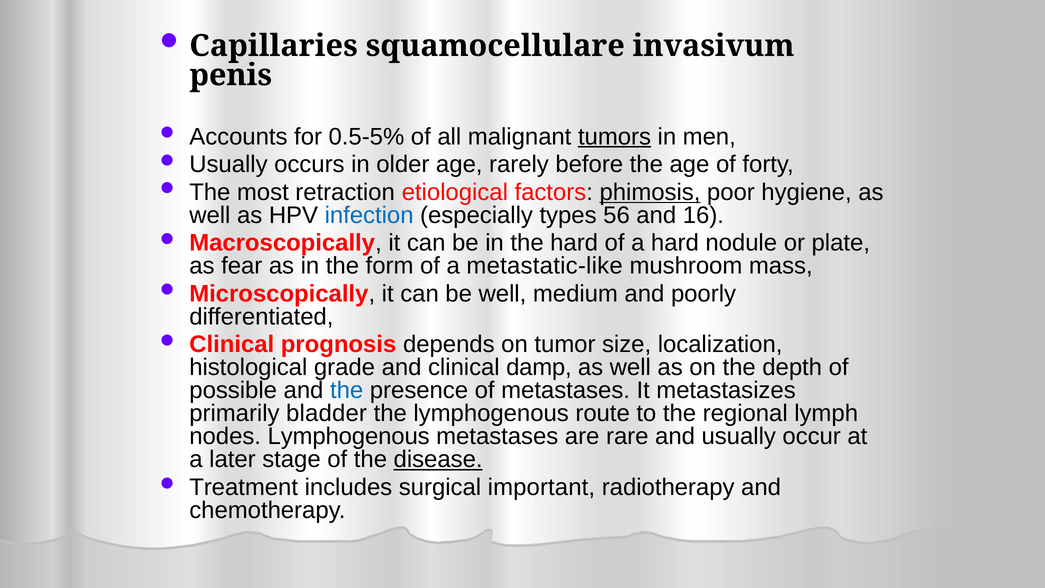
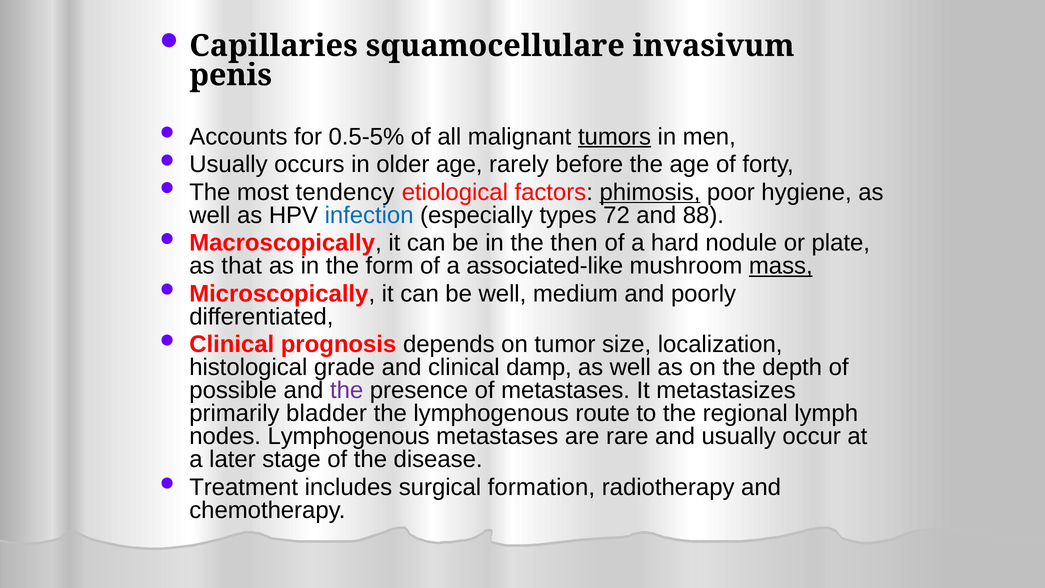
retraction: retraction -> tendency
56: 56 -> 72
16: 16 -> 88
the hard: hard -> then
fear: fear -> that
metastatic-like: metastatic-like -> associated-like
mass underline: none -> present
the at (347, 390) colour: blue -> purple
disease underline: present -> none
important: important -> formation
